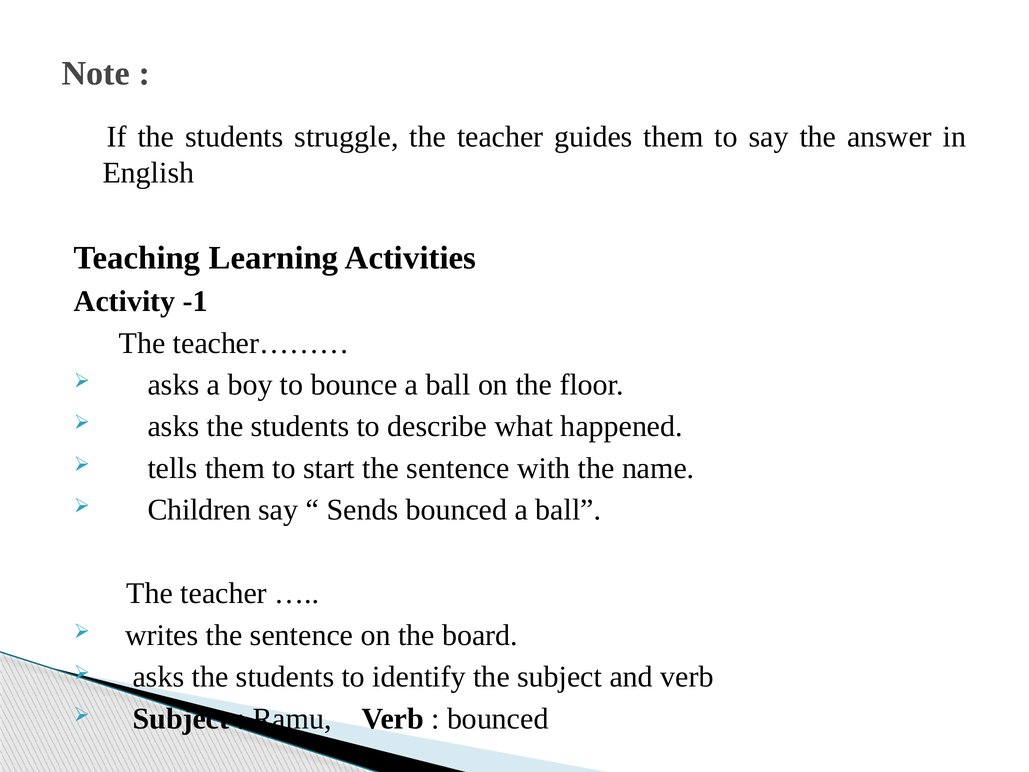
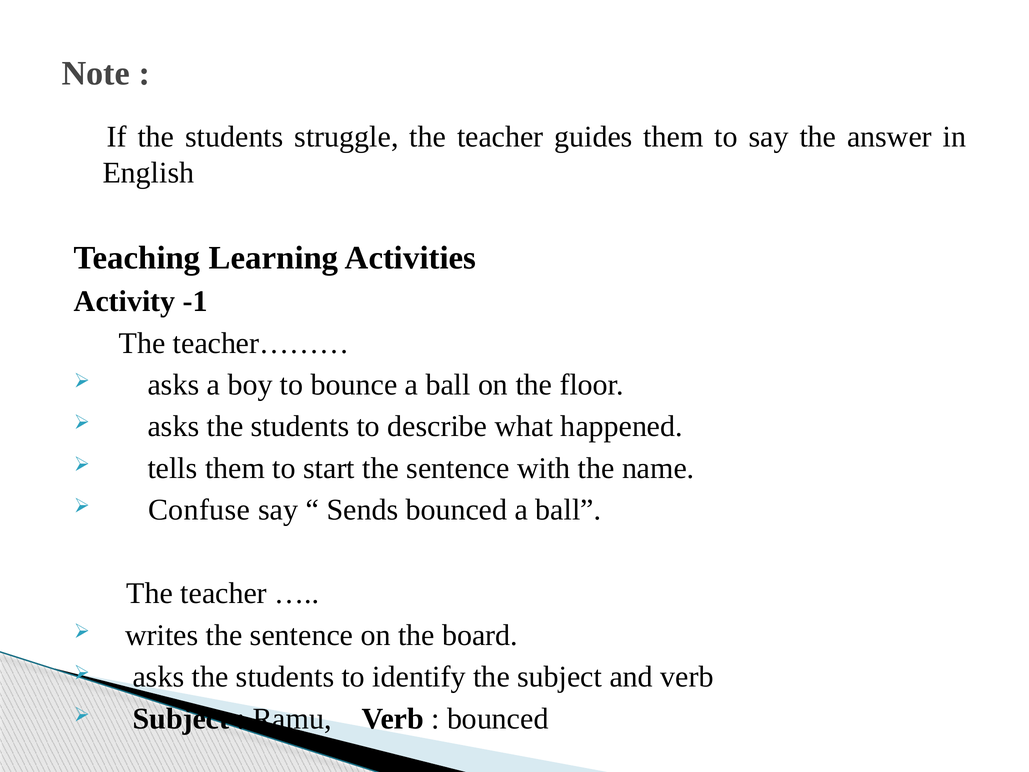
Children: Children -> Confuse
